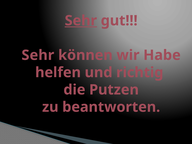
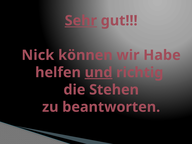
Sehr at (38, 55): Sehr -> Nick
und underline: none -> present
Putzen: Putzen -> Stehen
